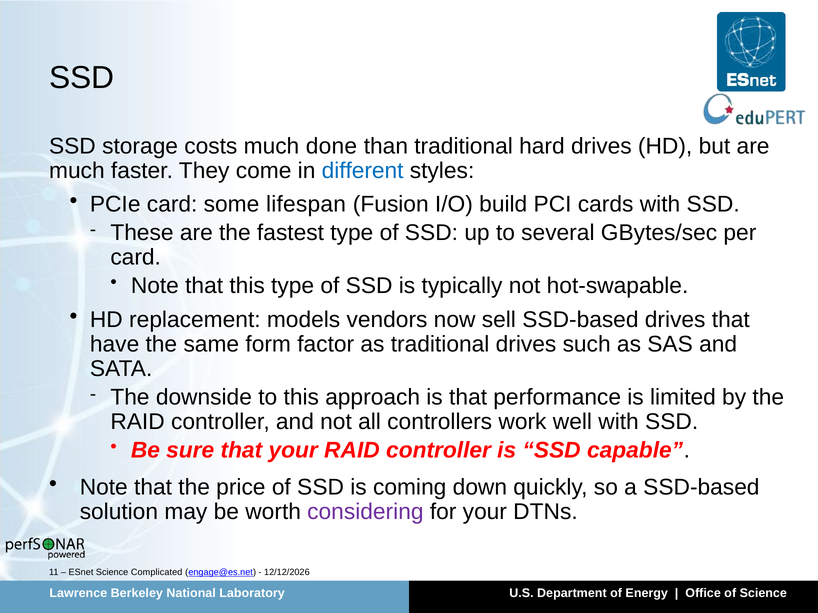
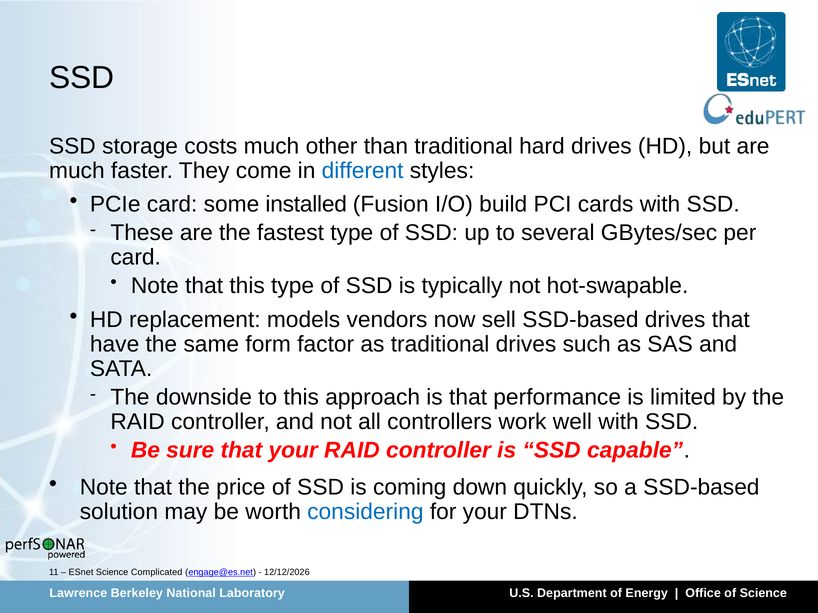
done: done -> other
lifespan: lifespan -> installed
considering colour: purple -> blue
